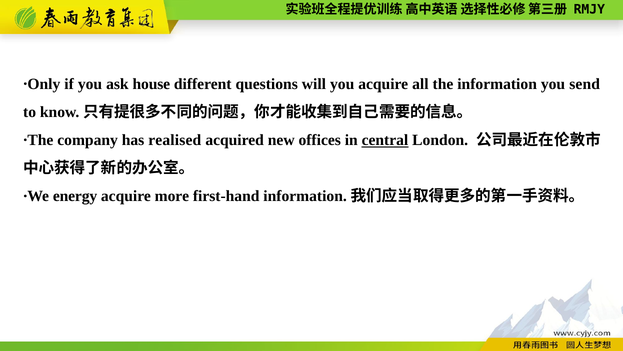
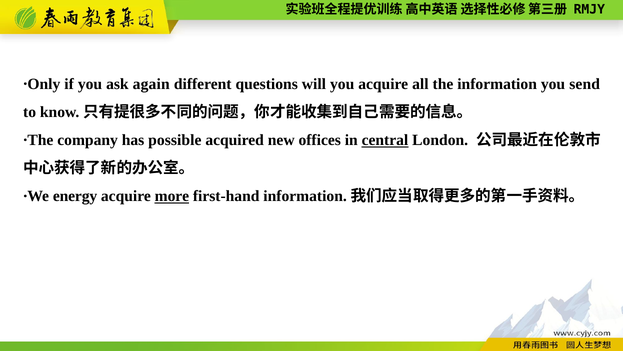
house: house -> again
realised: realised -> possible
more underline: none -> present
